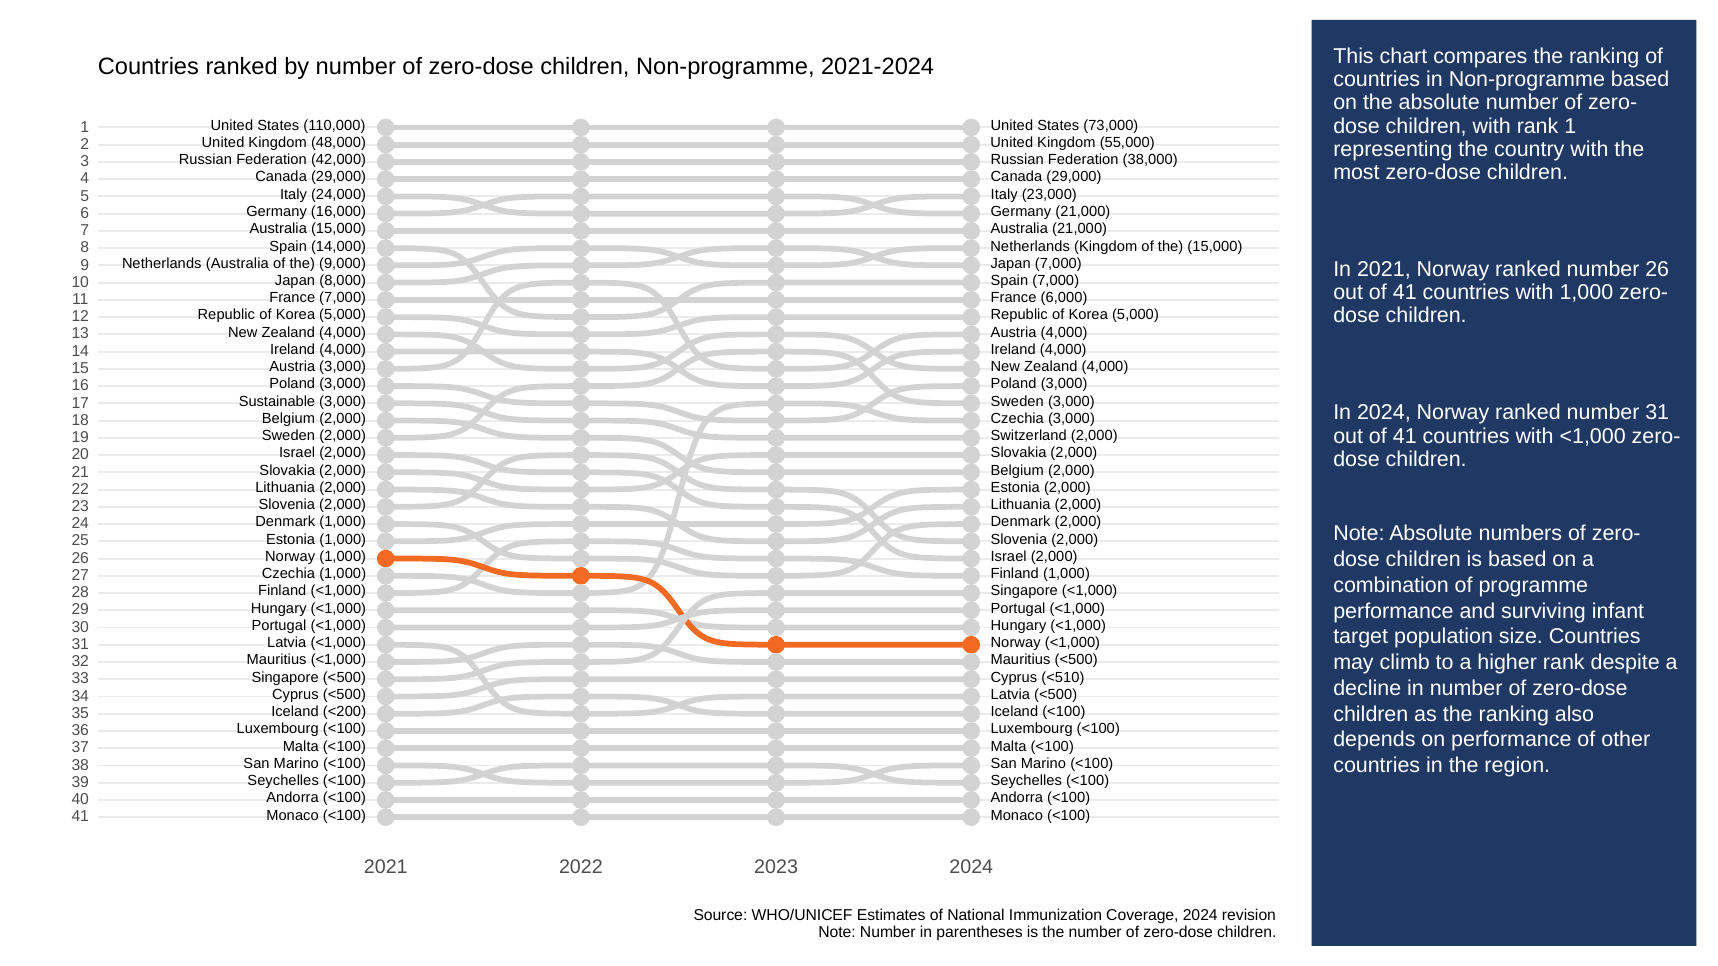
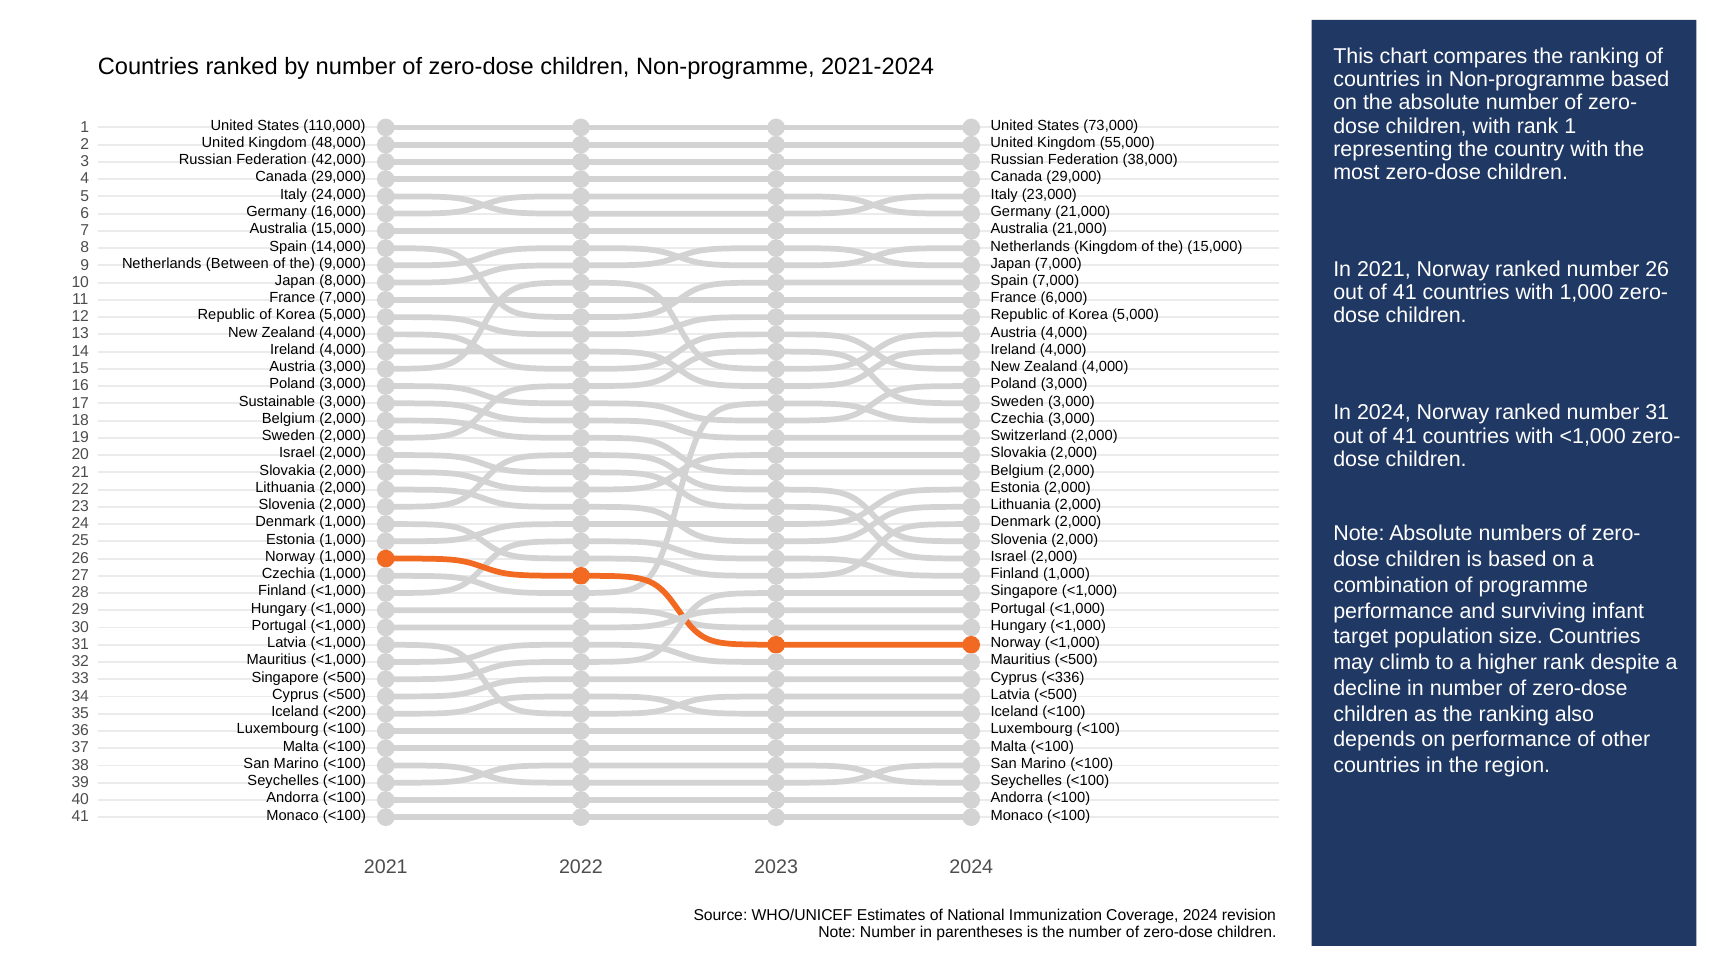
Netherlands Australia: Australia -> Between
<510: <510 -> <336
